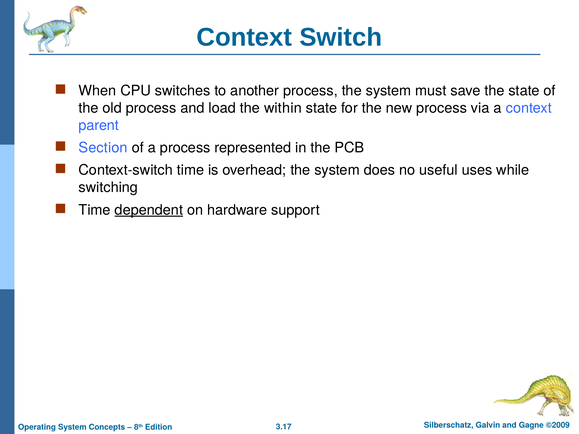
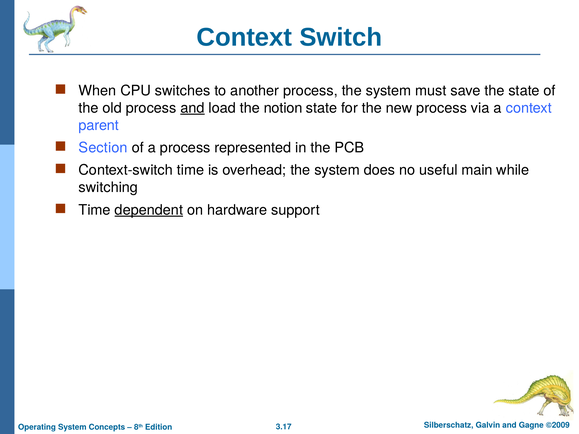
and at (193, 108) underline: none -> present
within: within -> notion
uses: uses -> main
